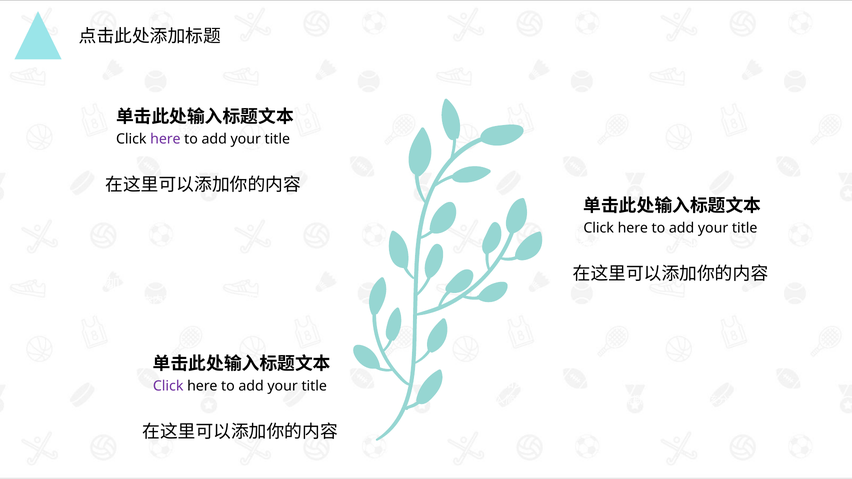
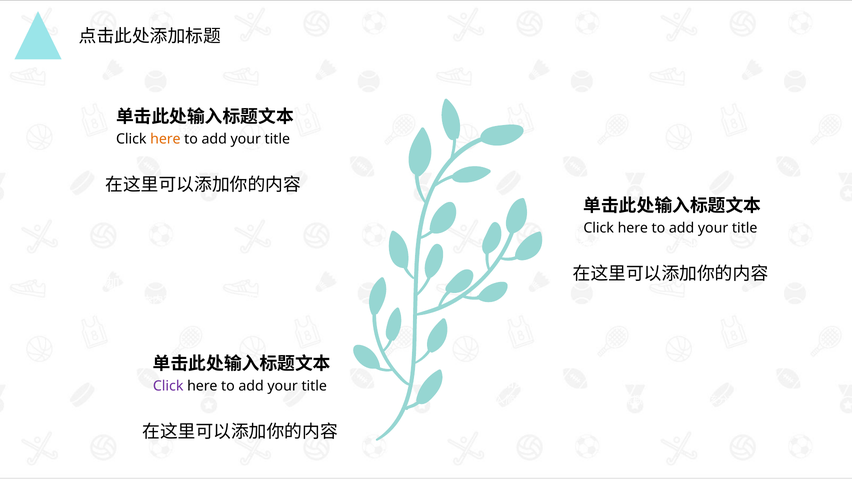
here at (165, 139) colour: purple -> orange
